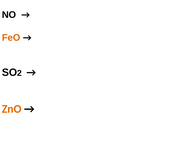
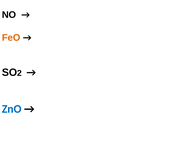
ZnO at (12, 109) colour: orange -> blue
